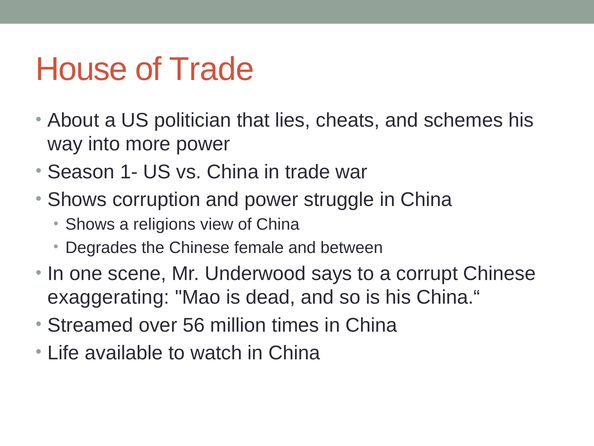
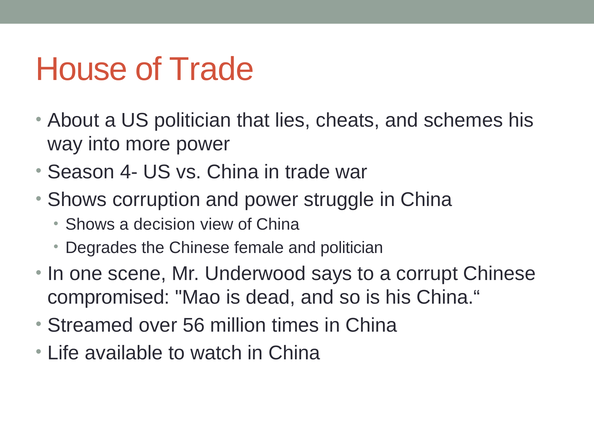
1-: 1- -> 4-
religions: religions -> decision
and between: between -> politician
exaggerating: exaggerating -> compromised
